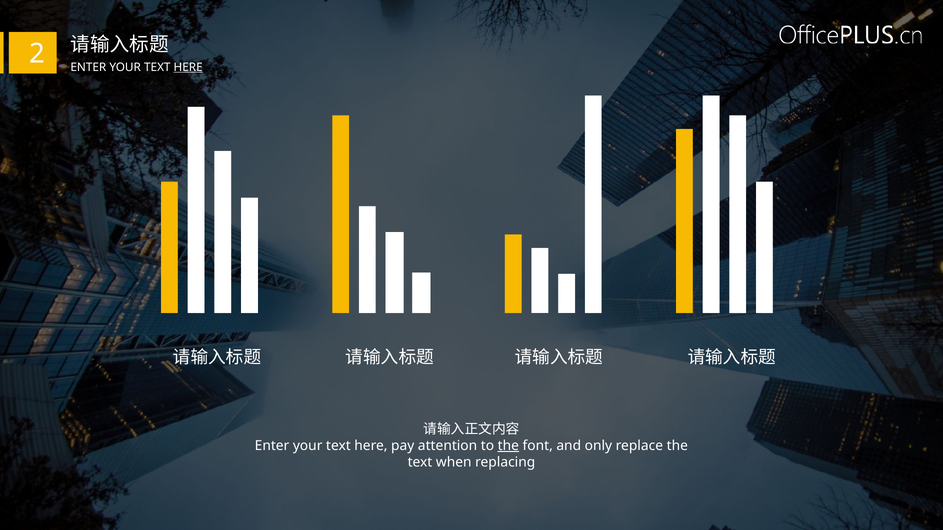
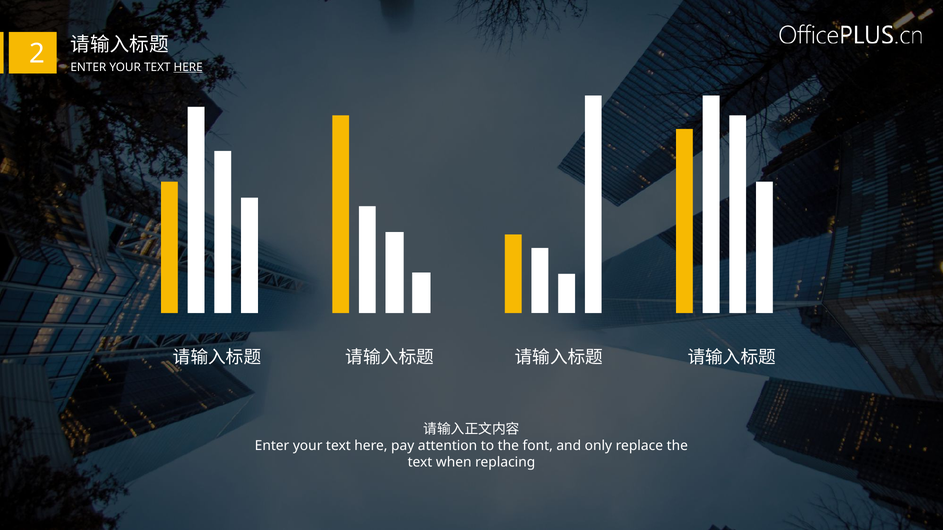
the at (508, 446) underline: present -> none
